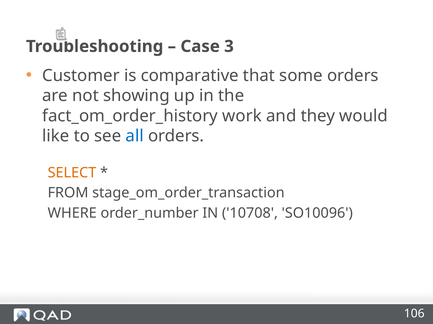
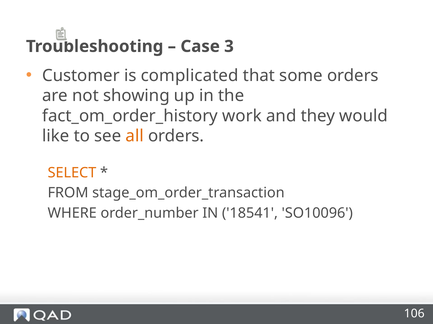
comparative: comparative -> complicated
all colour: blue -> orange
10708: 10708 -> 18541
